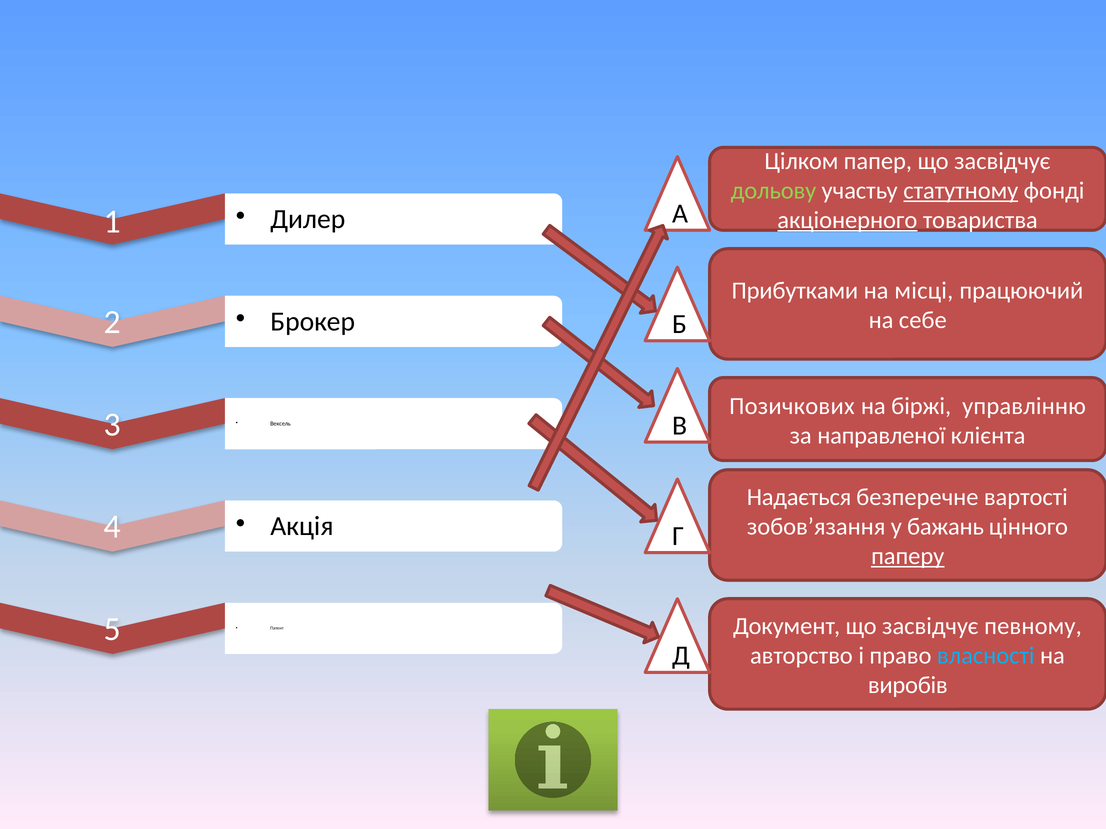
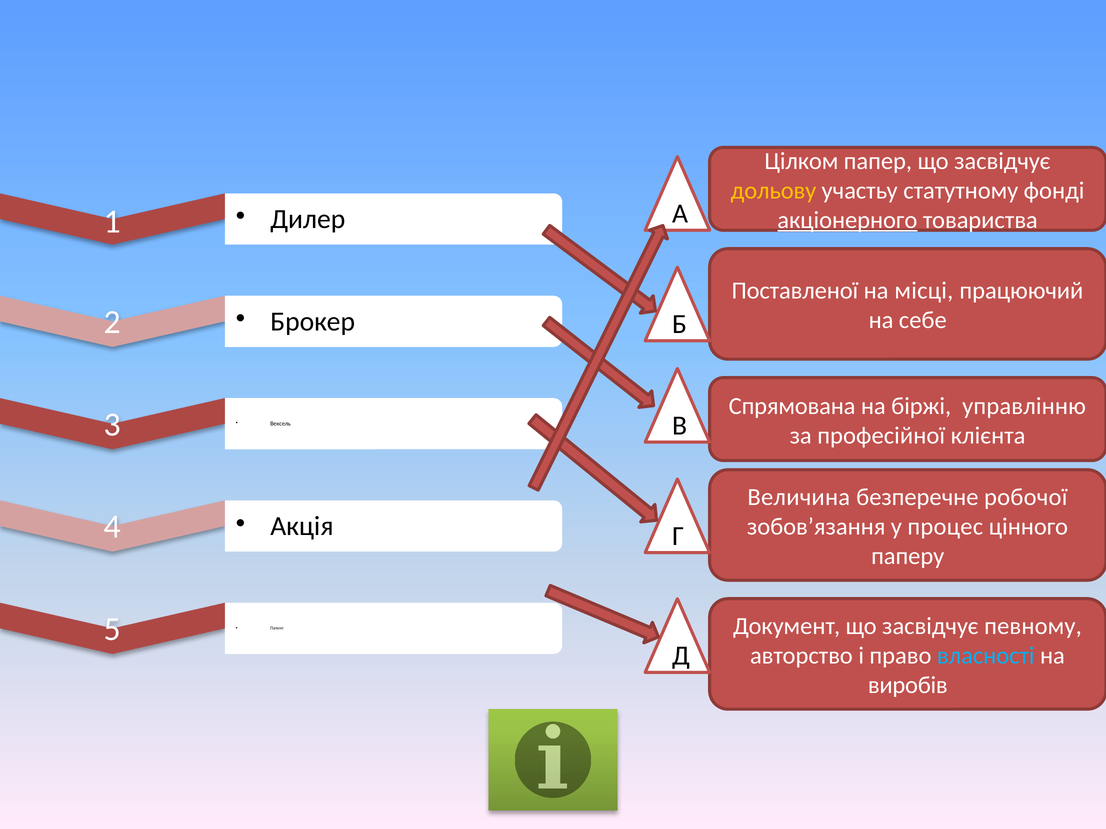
дольову colour: light green -> yellow
статутному underline: present -> none
Прибутками: Прибутками -> Поставленої
Позичкових: Позичкових -> Спрямована
направленої: направленої -> професійної
Надається: Надається -> Величина
вартості: вартості -> робочої
бажань: бажань -> процес
паперу underline: present -> none
